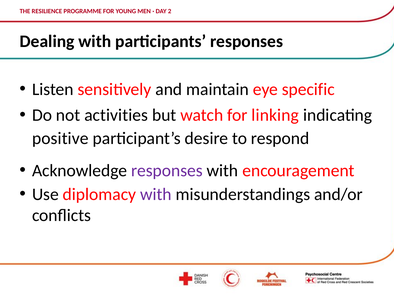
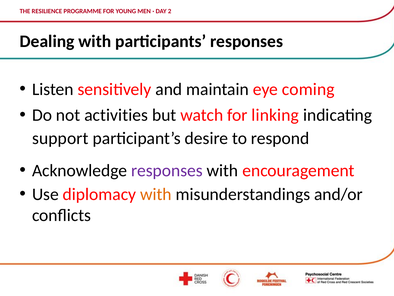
specific: specific -> coming
positive: positive -> support
with at (156, 194) colour: purple -> orange
